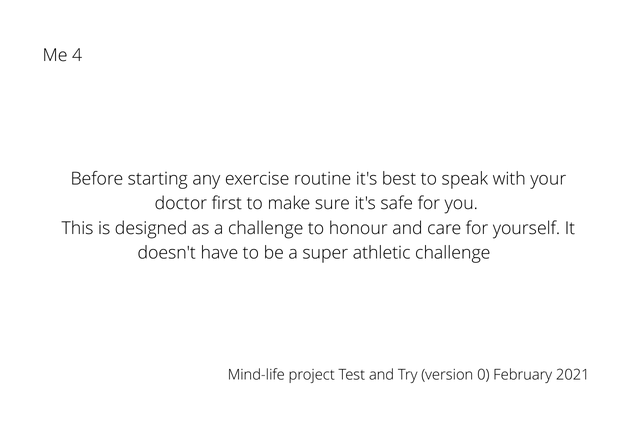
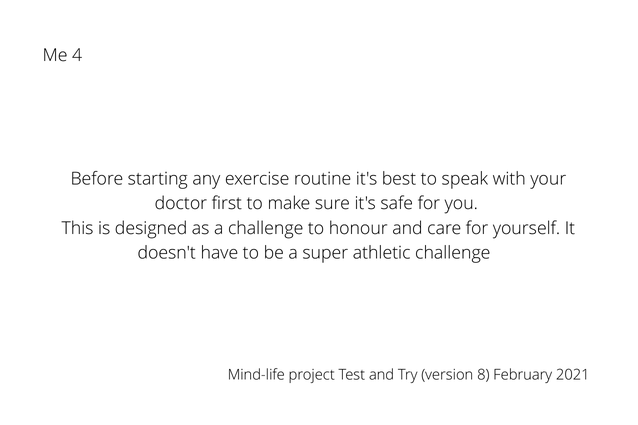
0: 0 -> 8
